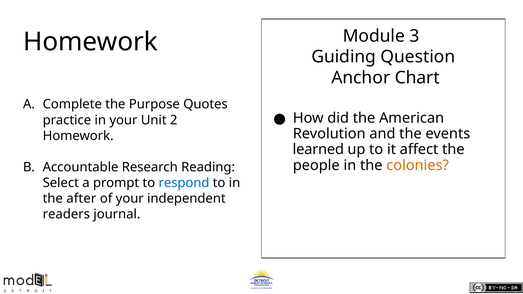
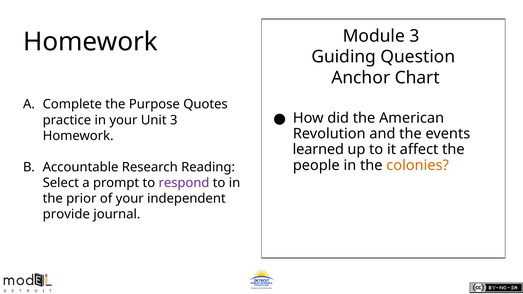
Unit 2: 2 -> 3
respond colour: blue -> purple
after: after -> prior
readers: readers -> provide
